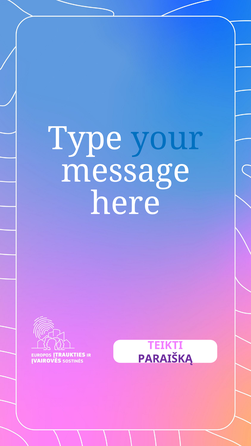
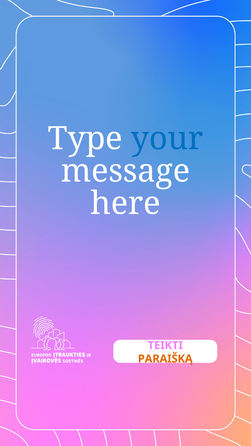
PARAIŠKĄ colour: purple -> orange
